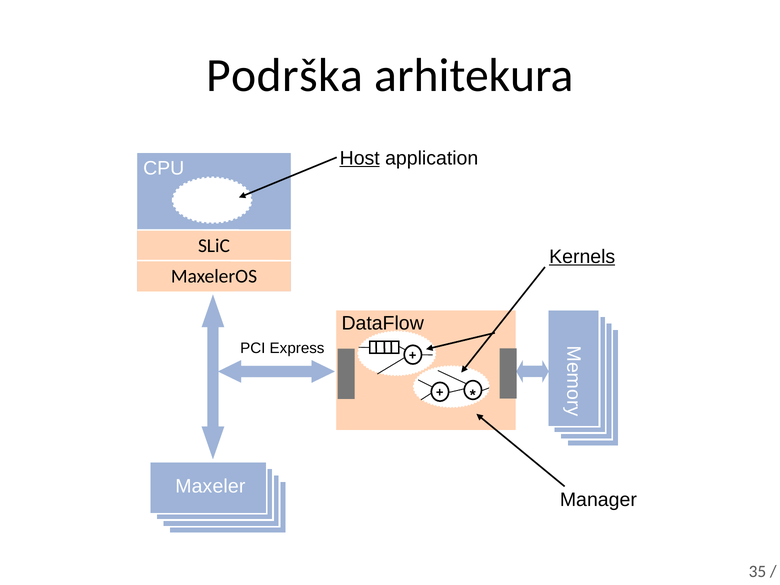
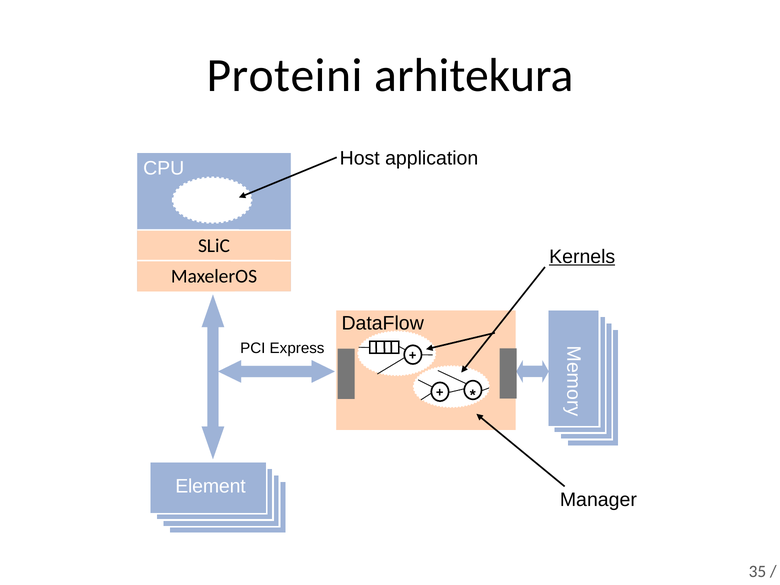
Podrška: Podrška -> Proteini
Host underline: present -> none
Maxeler: Maxeler -> Element
